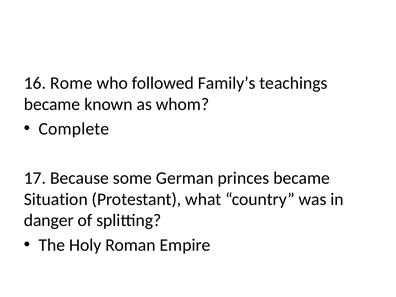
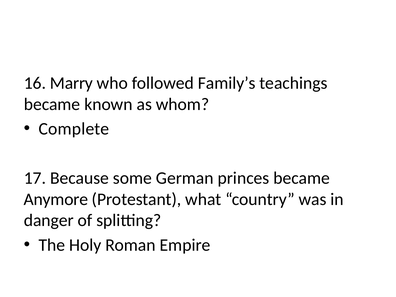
Rome: Rome -> Marry
Situation: Situation -> Anymore
